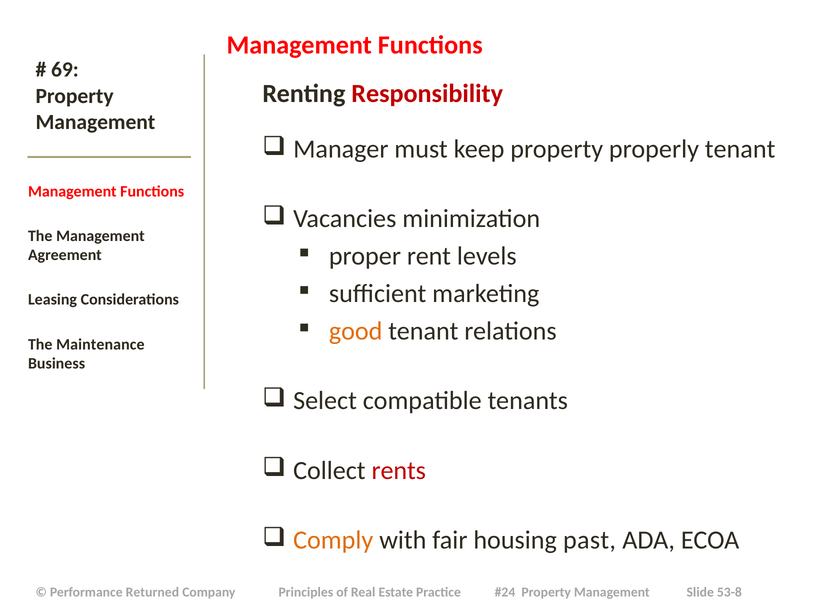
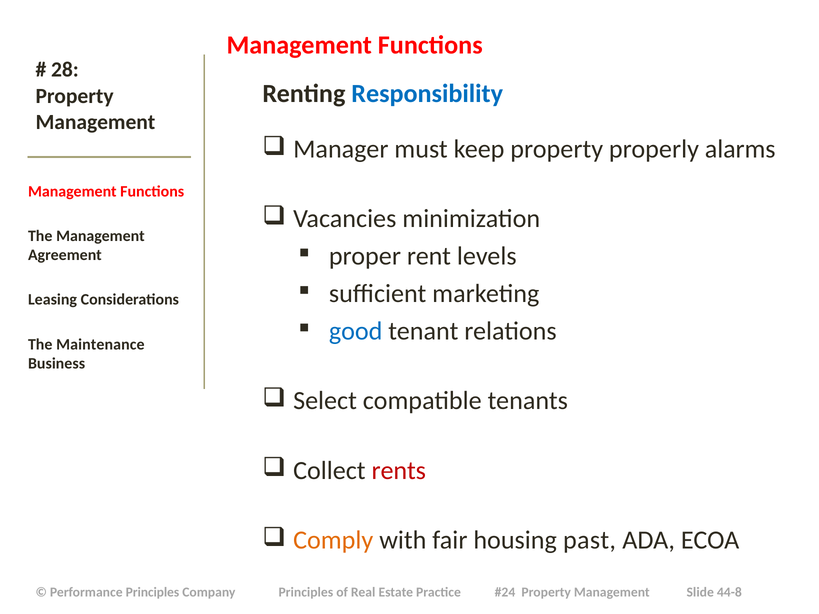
69: 69 -> 28
Responsibility colour: red -> blue
properly tenant: tenant -> alarms
good colour: orange -> blue
Performance Returned: Returned -> Principles
53-8: 53-8 -> 44-8
